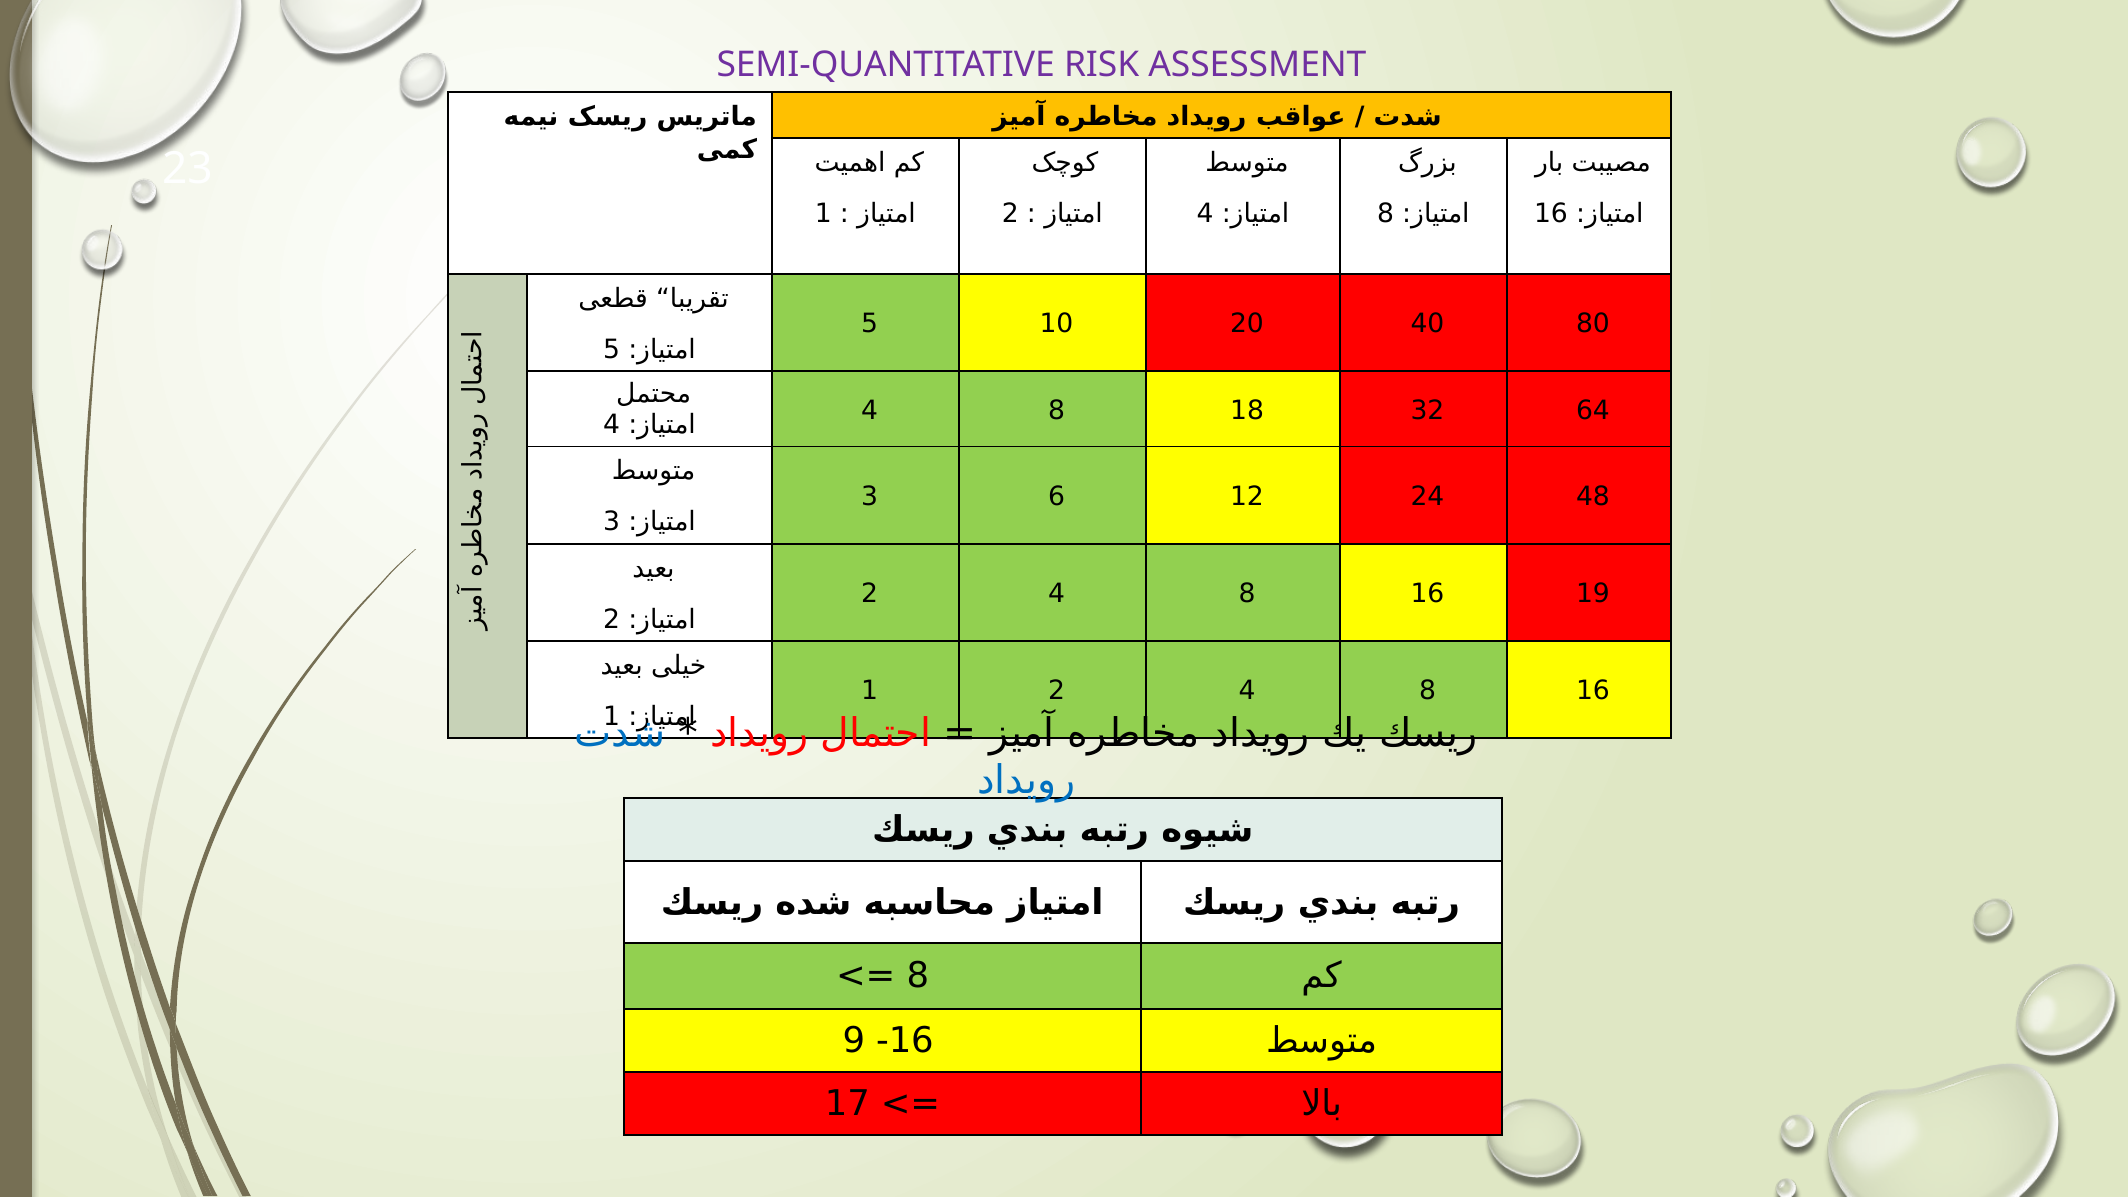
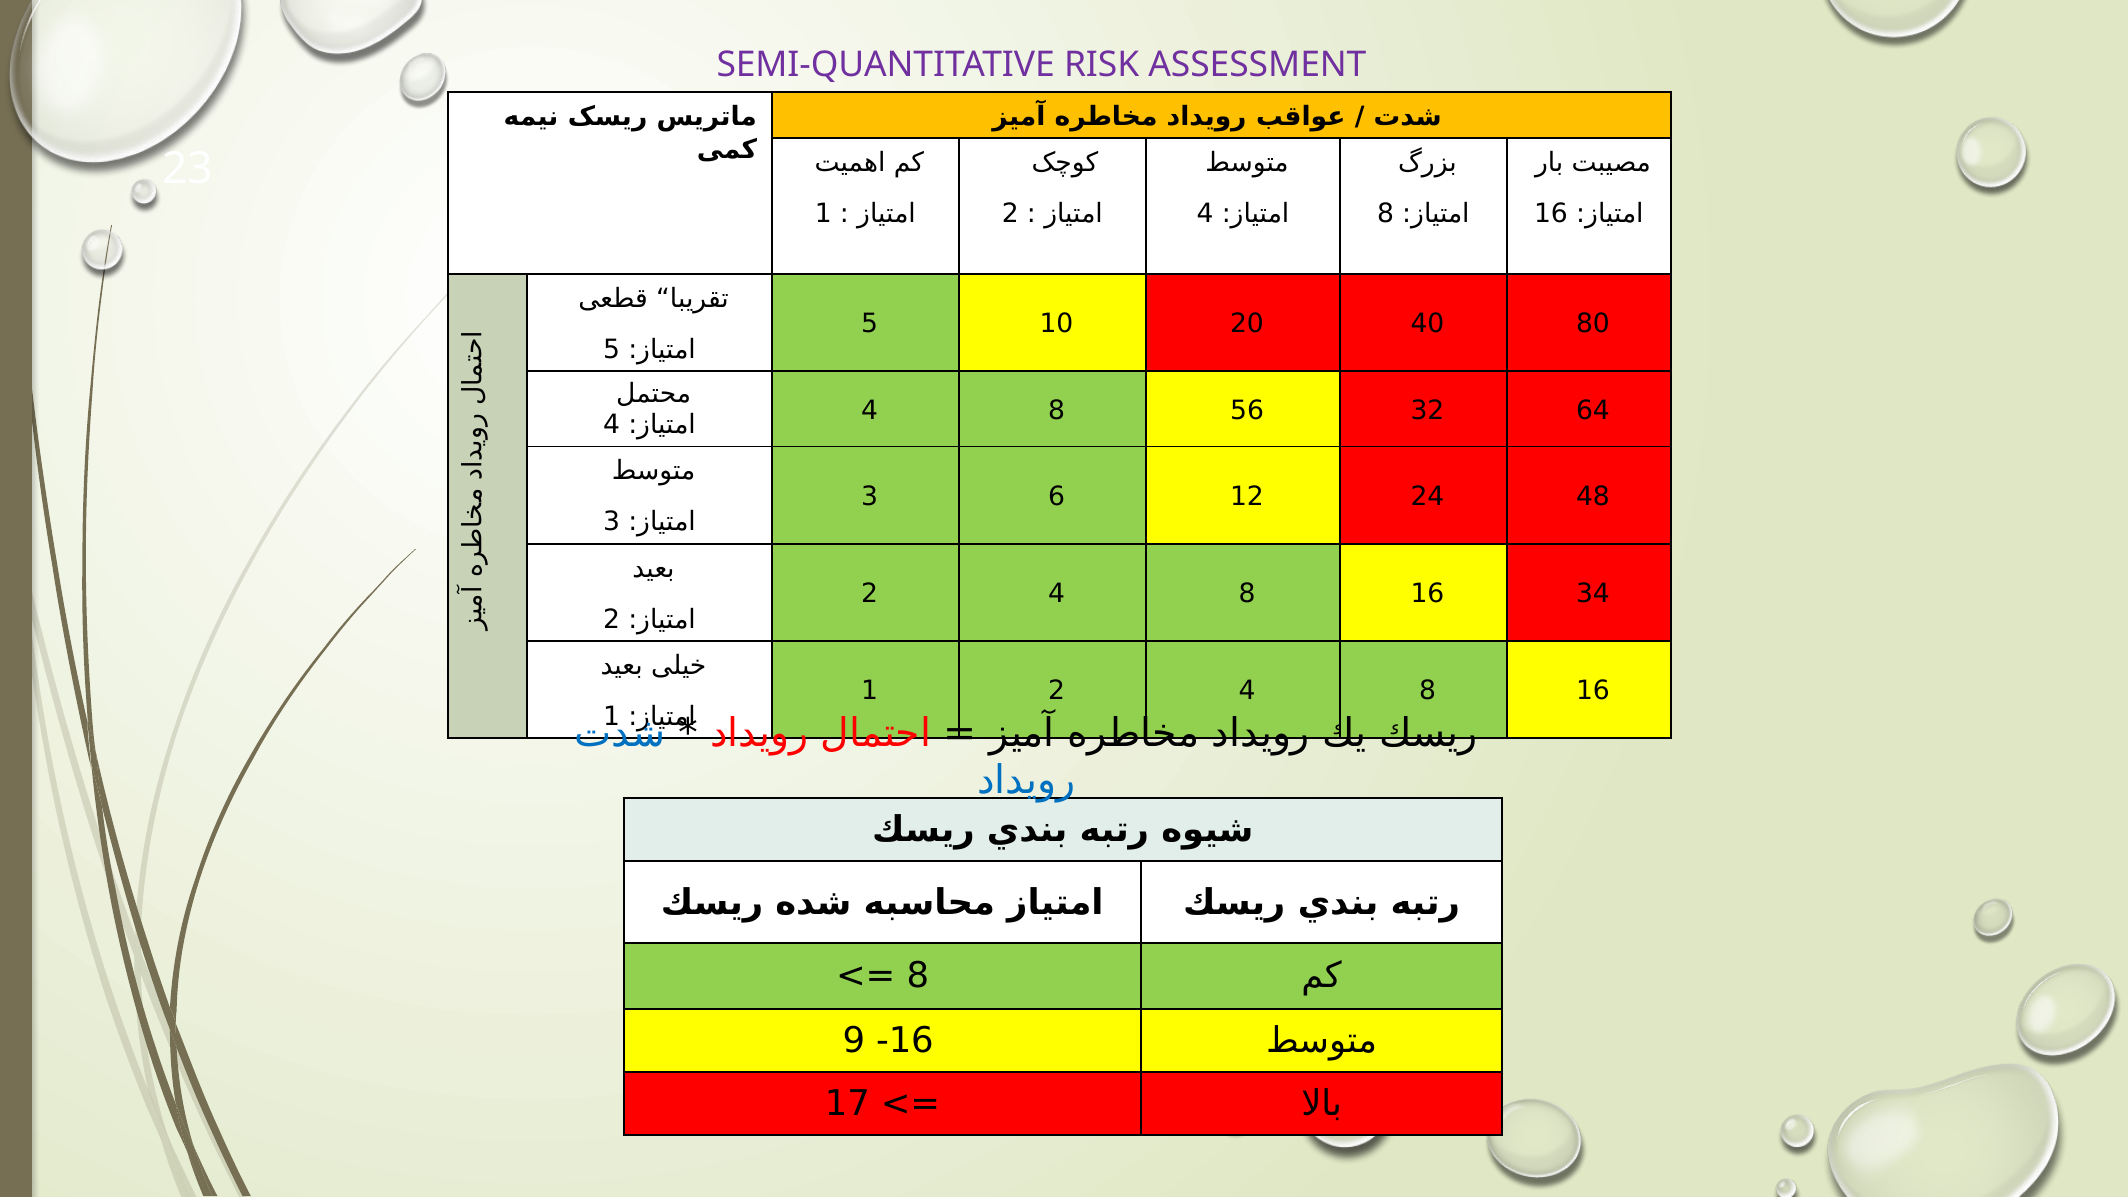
18: 18 -> 56
19: 19 -> 34
